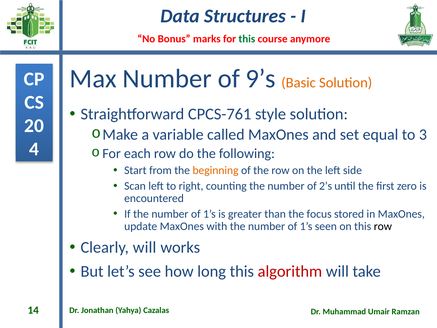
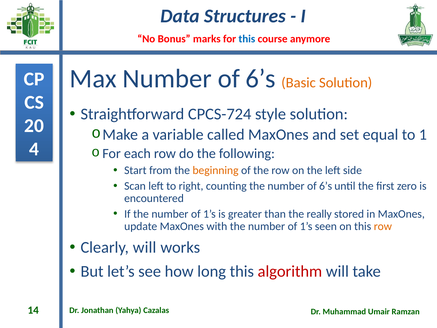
this at (247, 39) colour: green -> blue
Max Number of 9’s: 9’s -> 6’s
CPCS-761: CPCS-761 -> CPCS-724
3: 3 -> 1
the number of 2’s: 2’s -> 6’s
focus: focus -> really
row at (383, 226) colour: black -> orange
